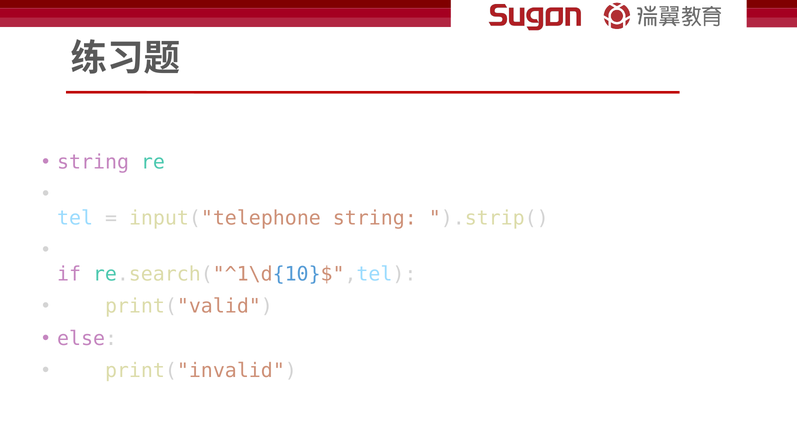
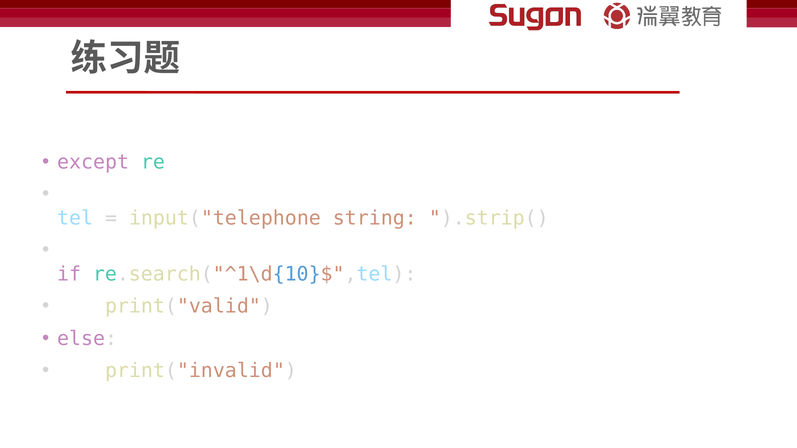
string at (93, 162): string -> except
